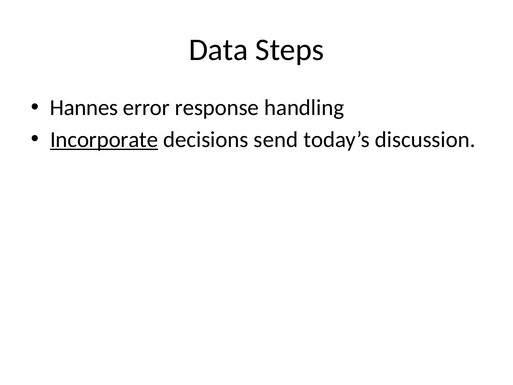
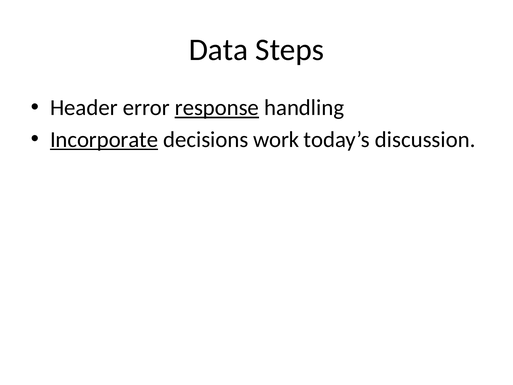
Hannes: Hannes -> Header
response underline: none -> present
send: send -> work
